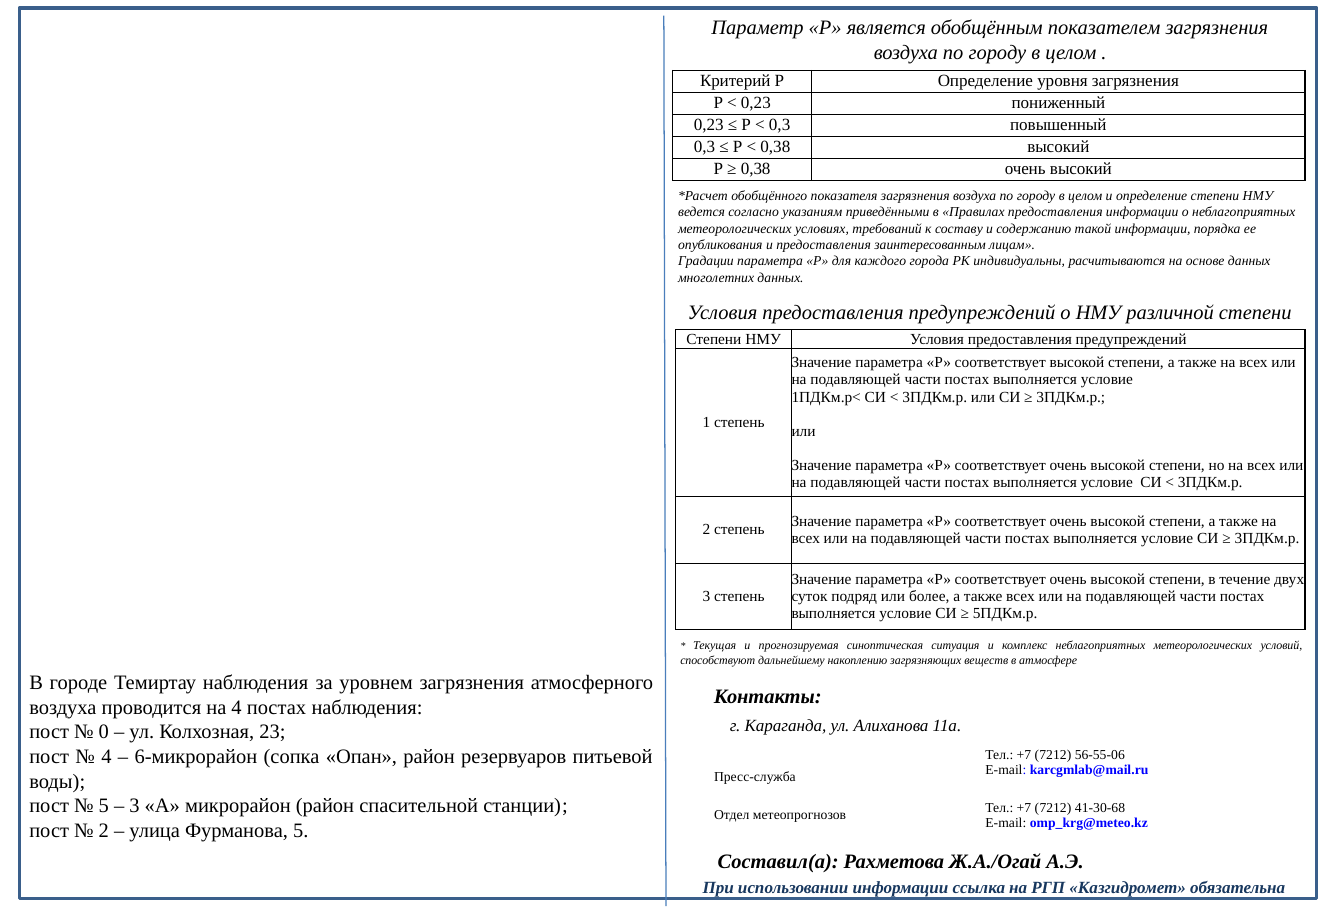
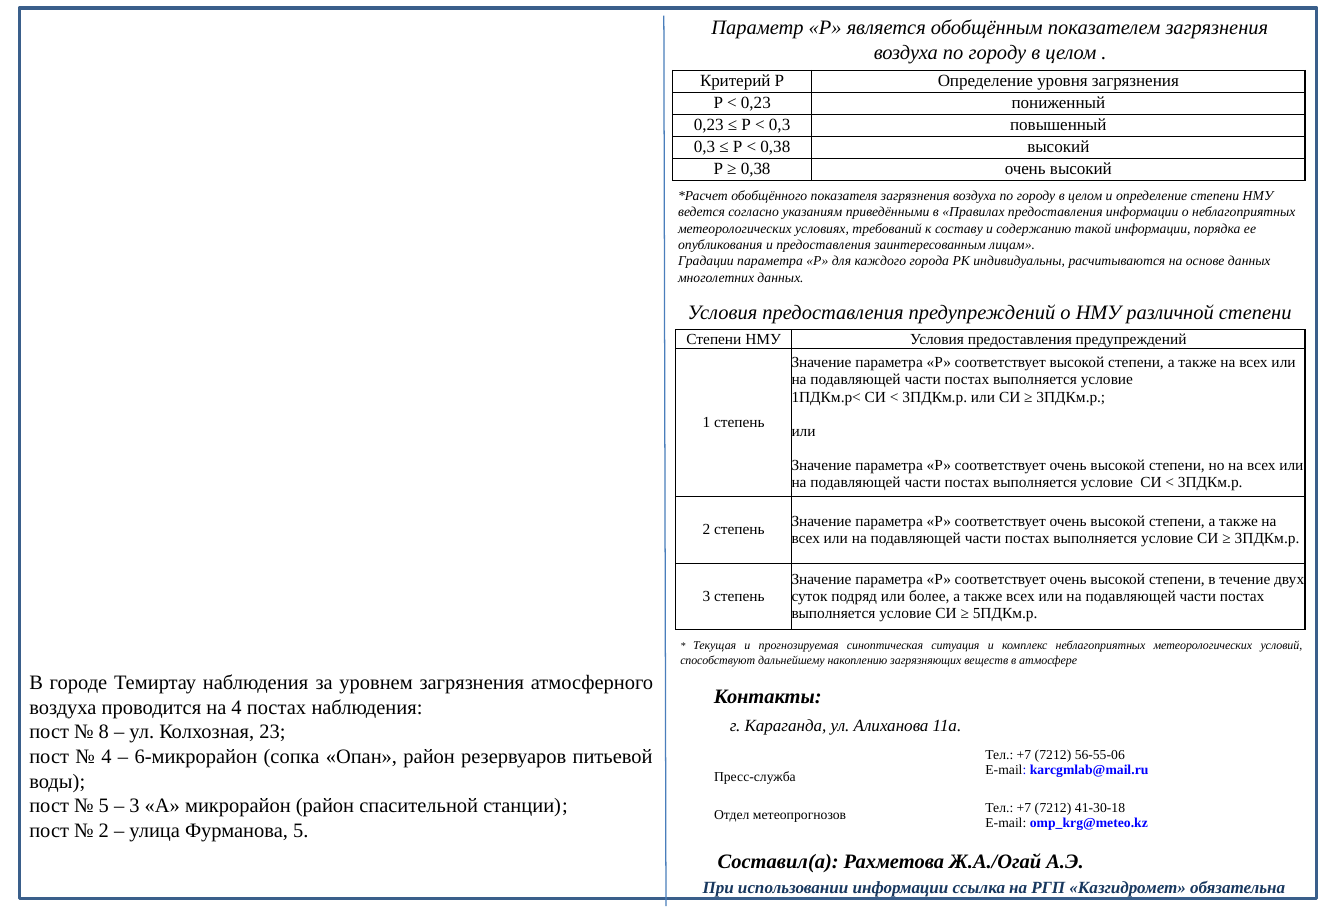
0: 0 -> 8
41-30-68: 41-30-68 -> 41-30-18
